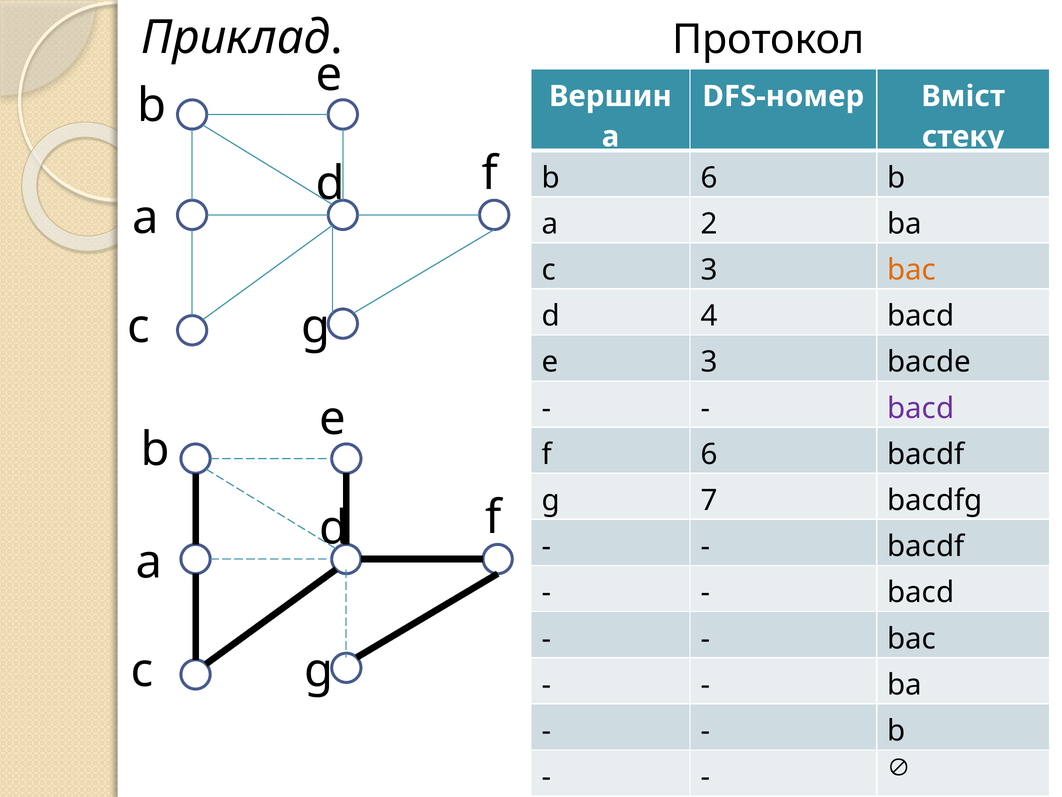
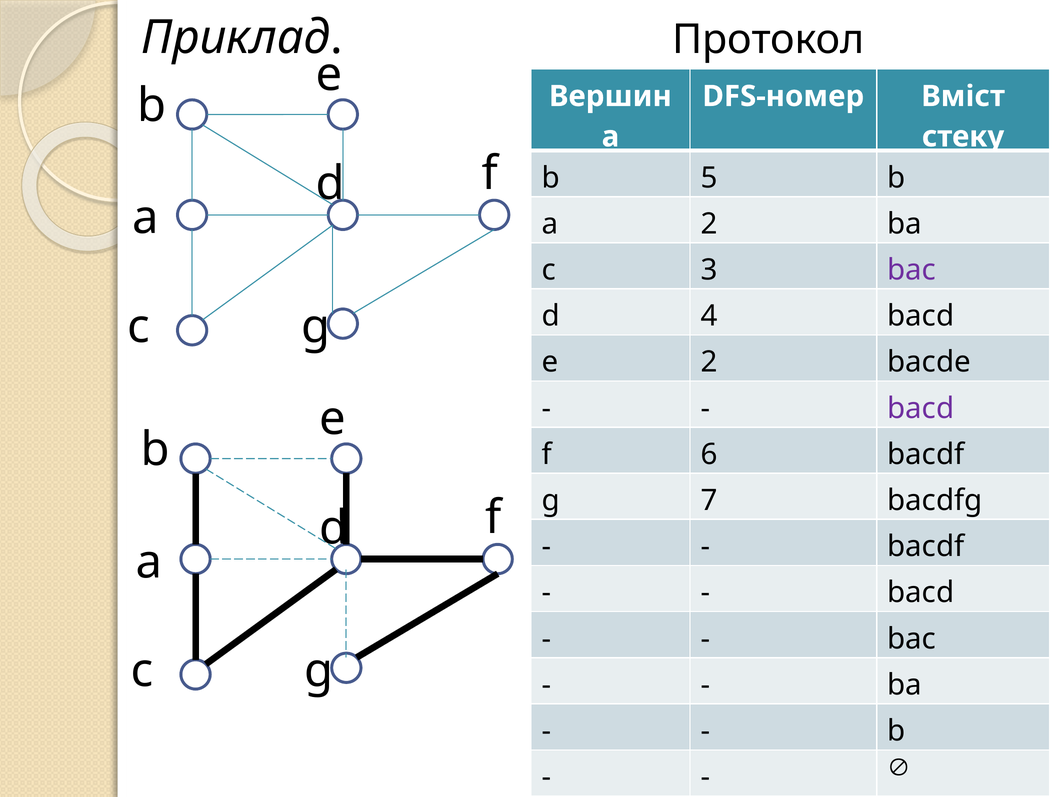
b 6: 6 -> 5
bac at (912, 270) colour: orange -> purple
e 3: 3 -> 2
